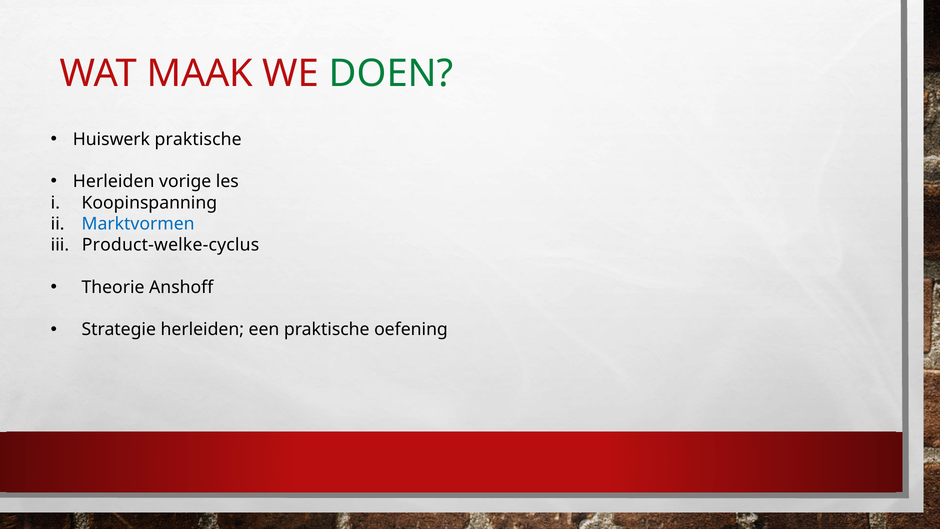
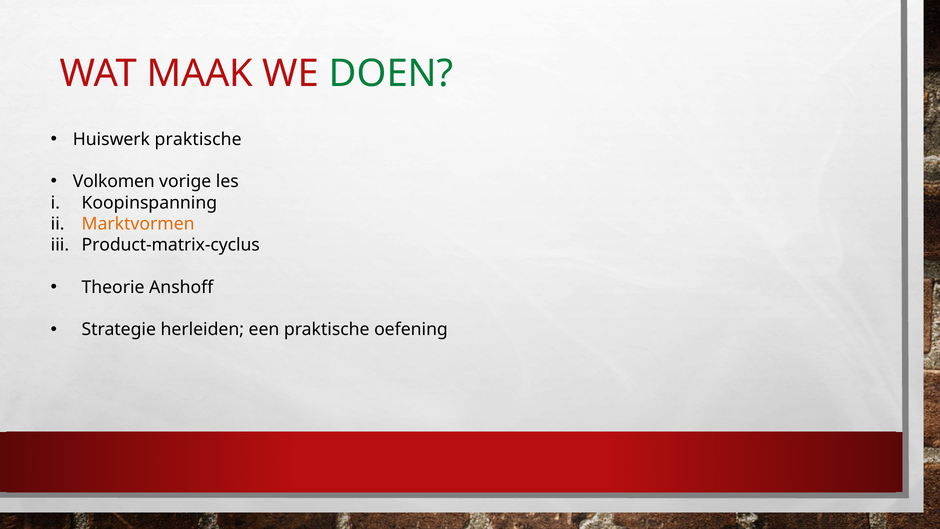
Herleiden at (114, 181): Herleiden -> Volkomen
Marktvormen colour: blue -> orange
Product-welke-cyclus: Product-welke-cyclus -> Product-matrix-cyclus
